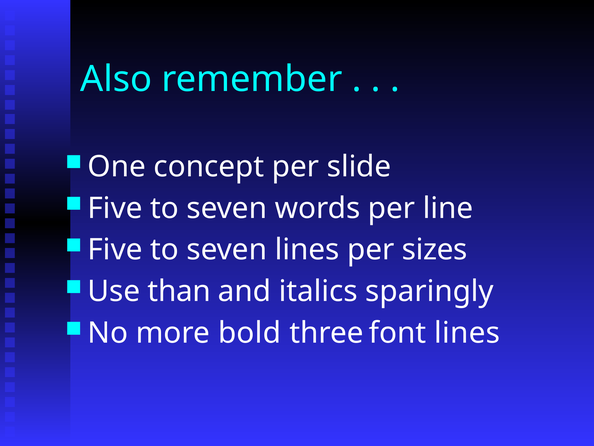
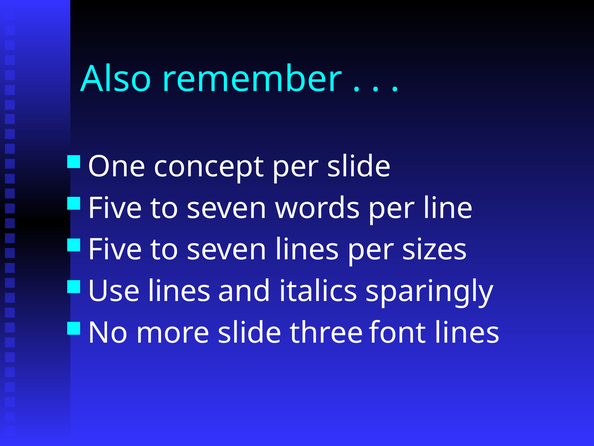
Use than: than -> lines
more bold: bold -> slide
